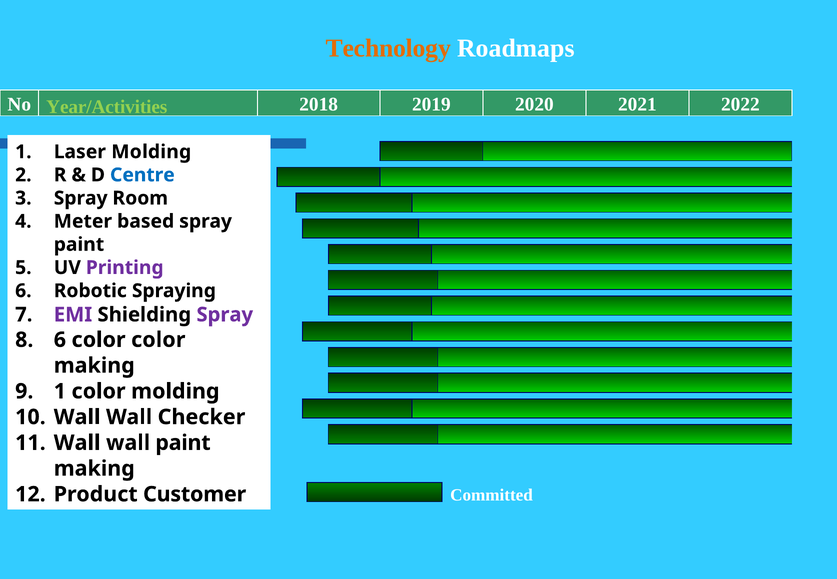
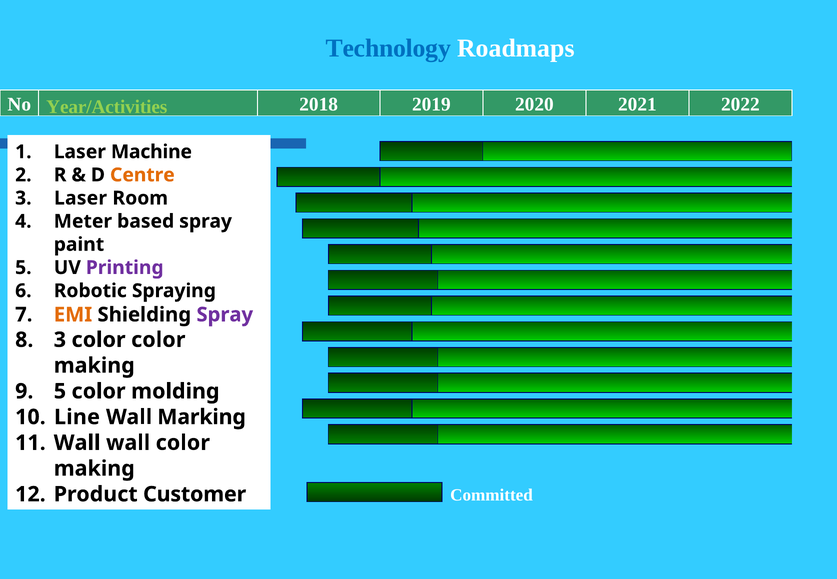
Technology colour: orange -> blue
Laser Molding: Molding -> Machine
Centre colour: blue -> orange
Spray at (81, 198): Spray -> Laser
EMI colour: purple -> orange
6 at (60, 340): 6 -> 3
1 at (60, 392): 1 -> 5
Wall at (77, 417): Wall -> Line
Checker: Checker -> Marking
wall paint: paint -> color
